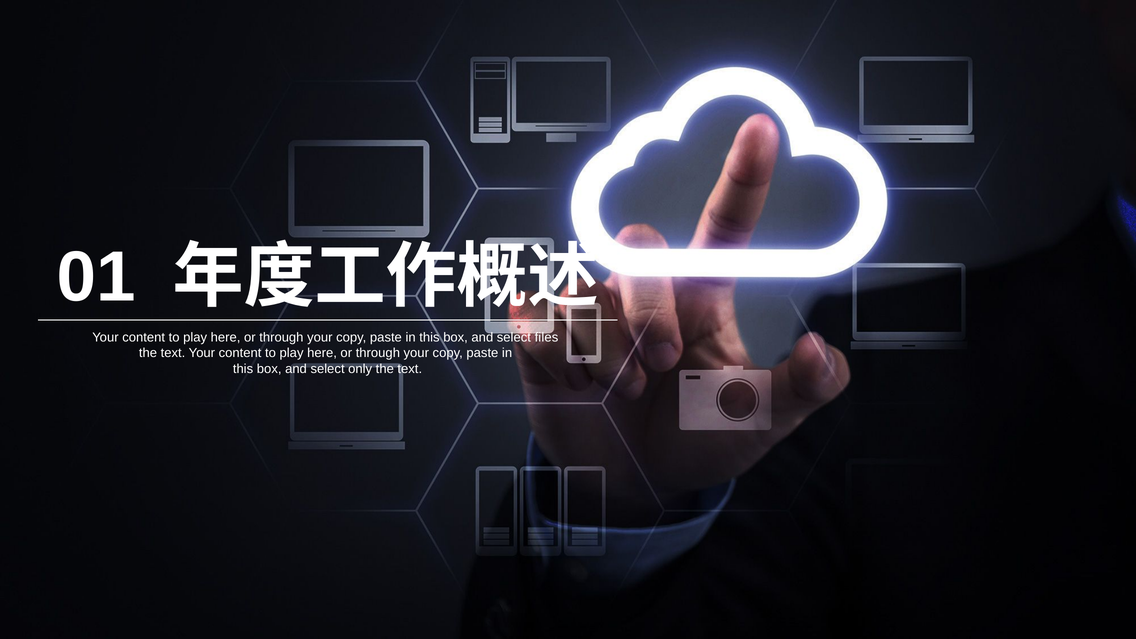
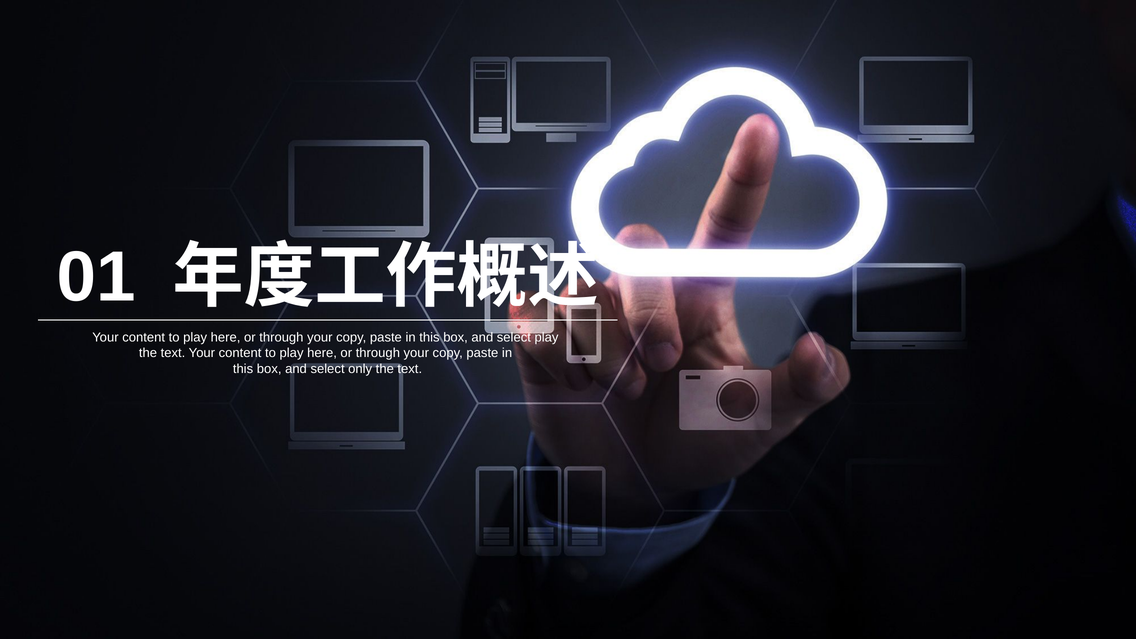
select files: files -> play
